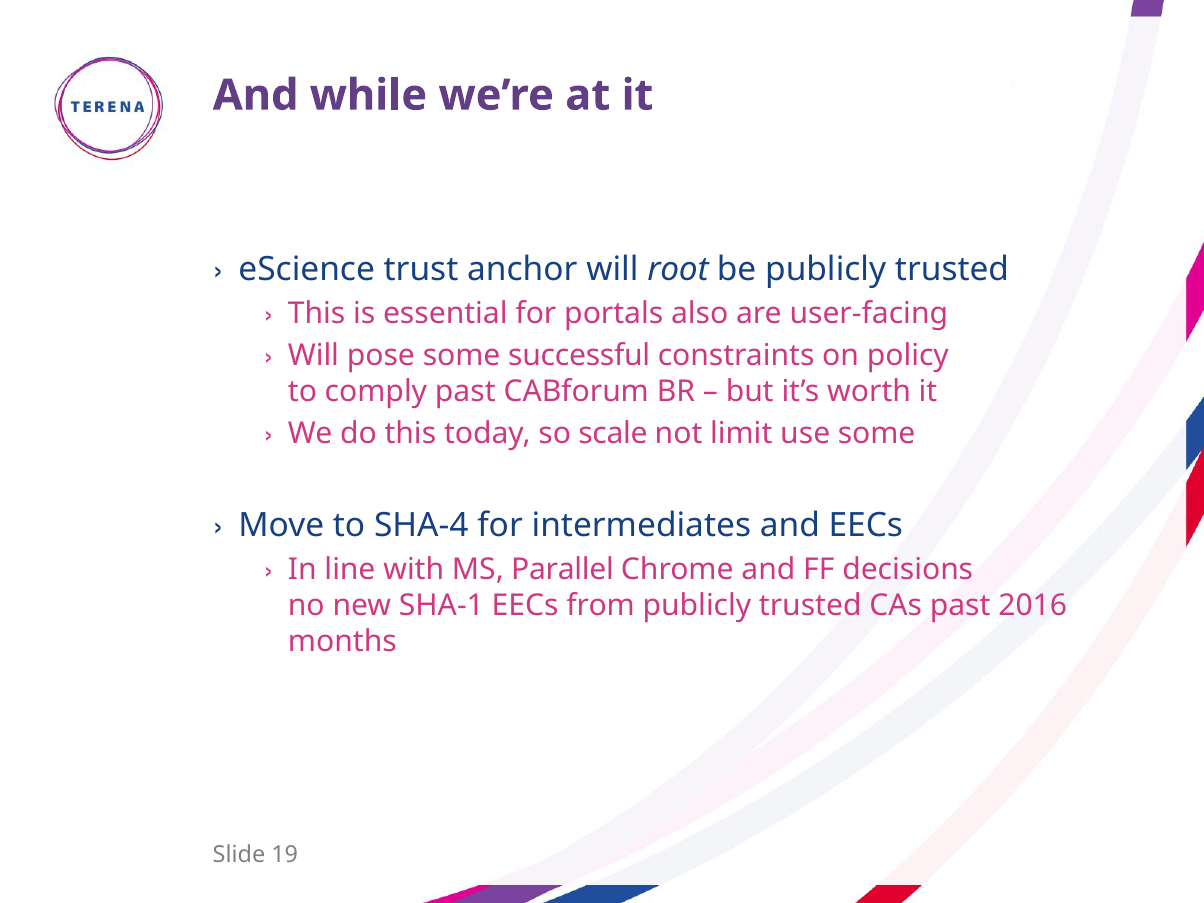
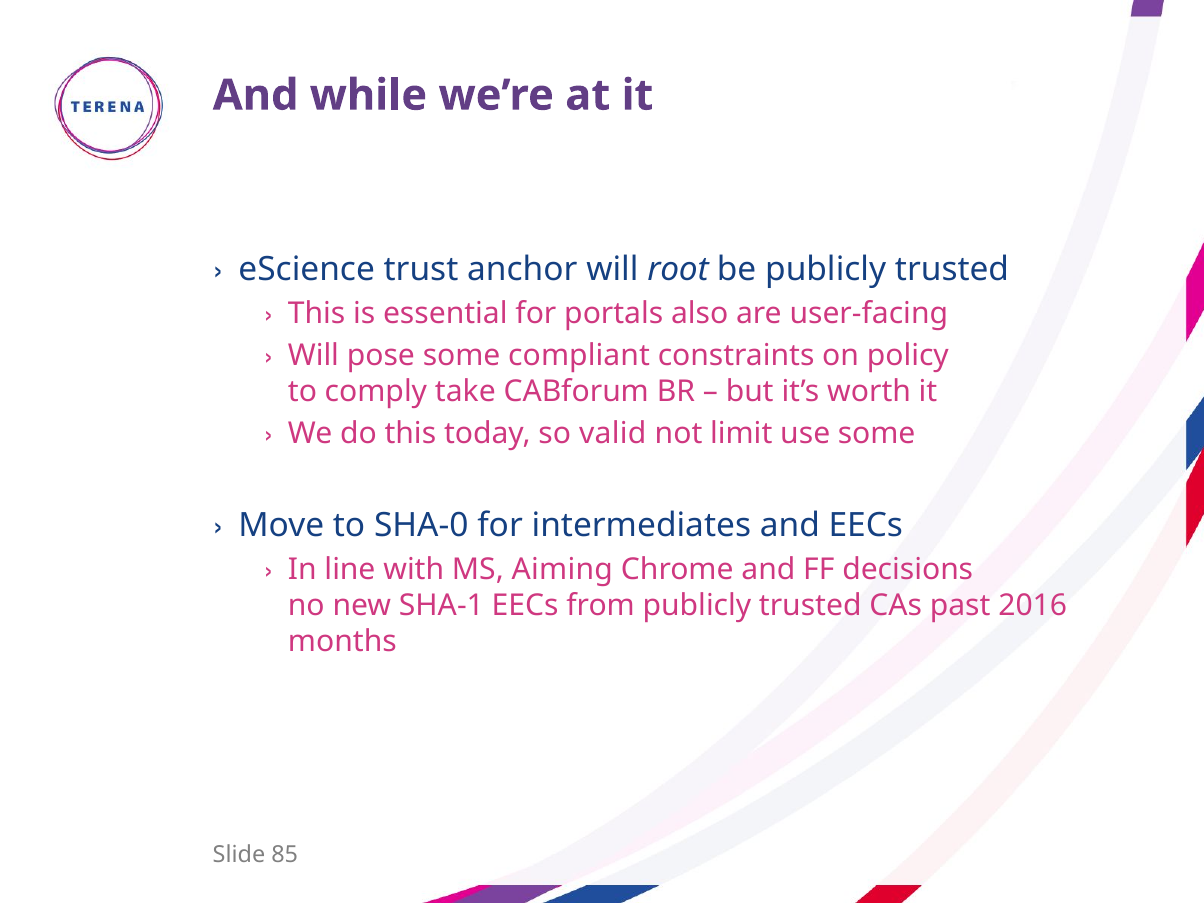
successful: successful -> compliant
comply past: past -> take
scale: scale -> valid
SHA-4: SHA-4 -> SHA-0
Parallel: Parallel -> Aiming
19: 19 -> 85
